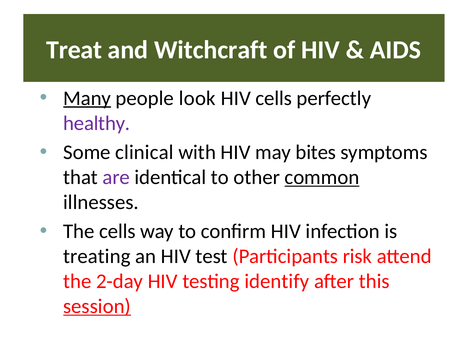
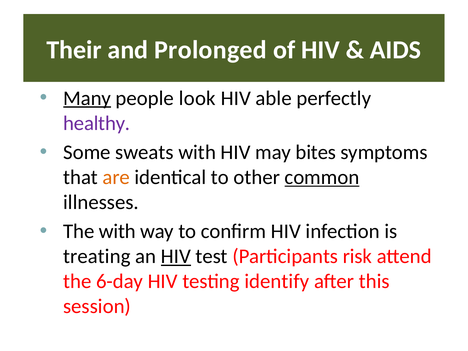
Treat: Treat -> Their
Witchcraft: Witchcraft -> Prolonged
HIV cells: cells -> able
clinical: clinical -> sweats
are colour: purple -> orange
The cells: cells -> with
HIV at (176, 256) underline: none -> present
2-day: 2-day -> 6-day
session underline: present -> none
